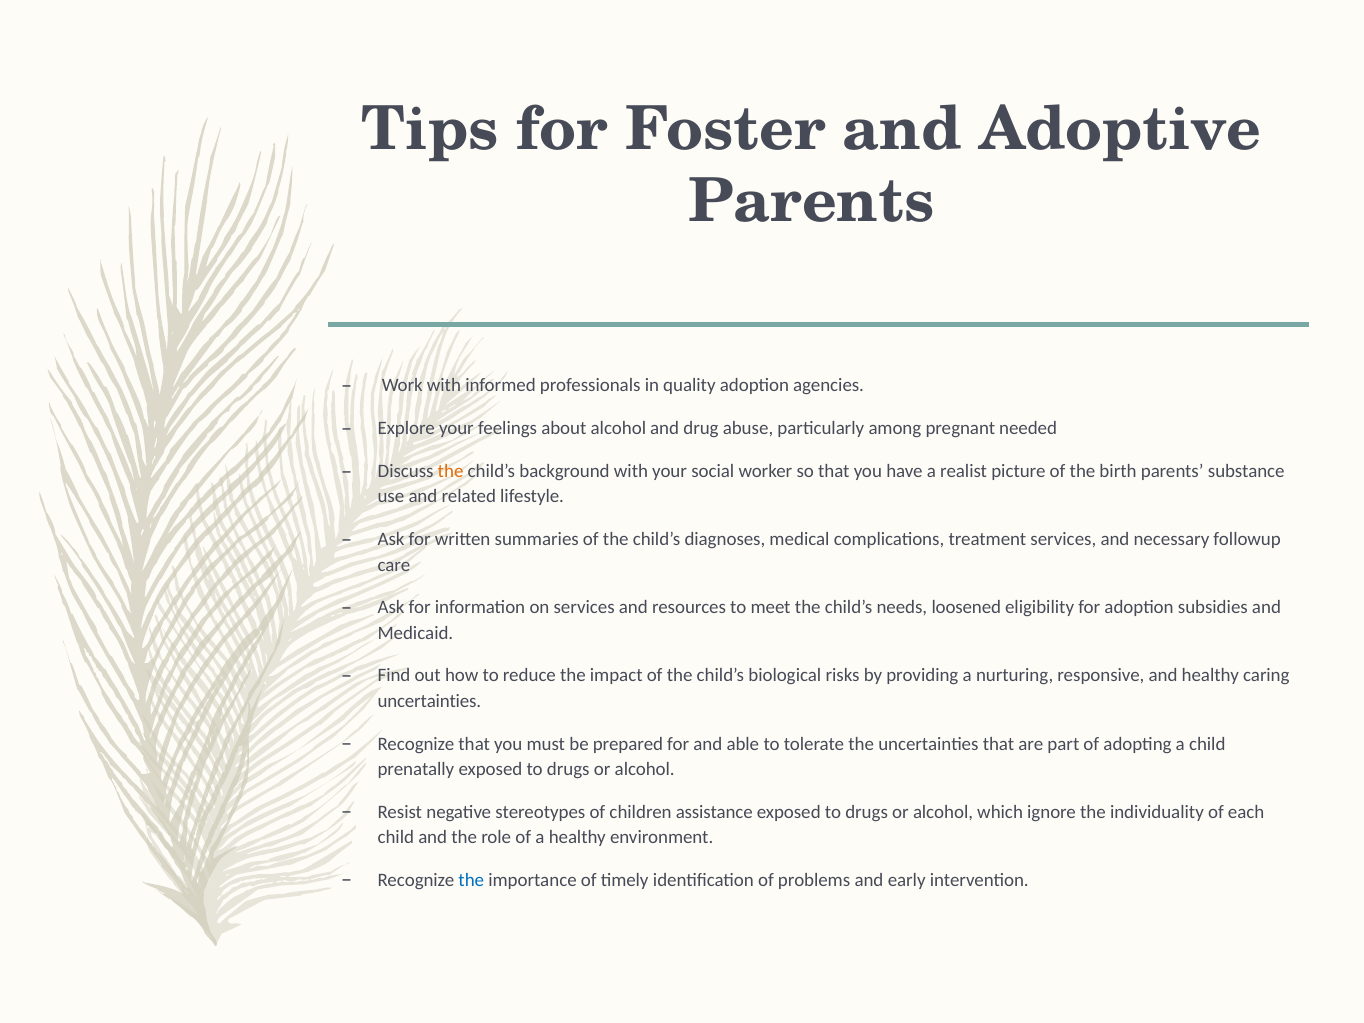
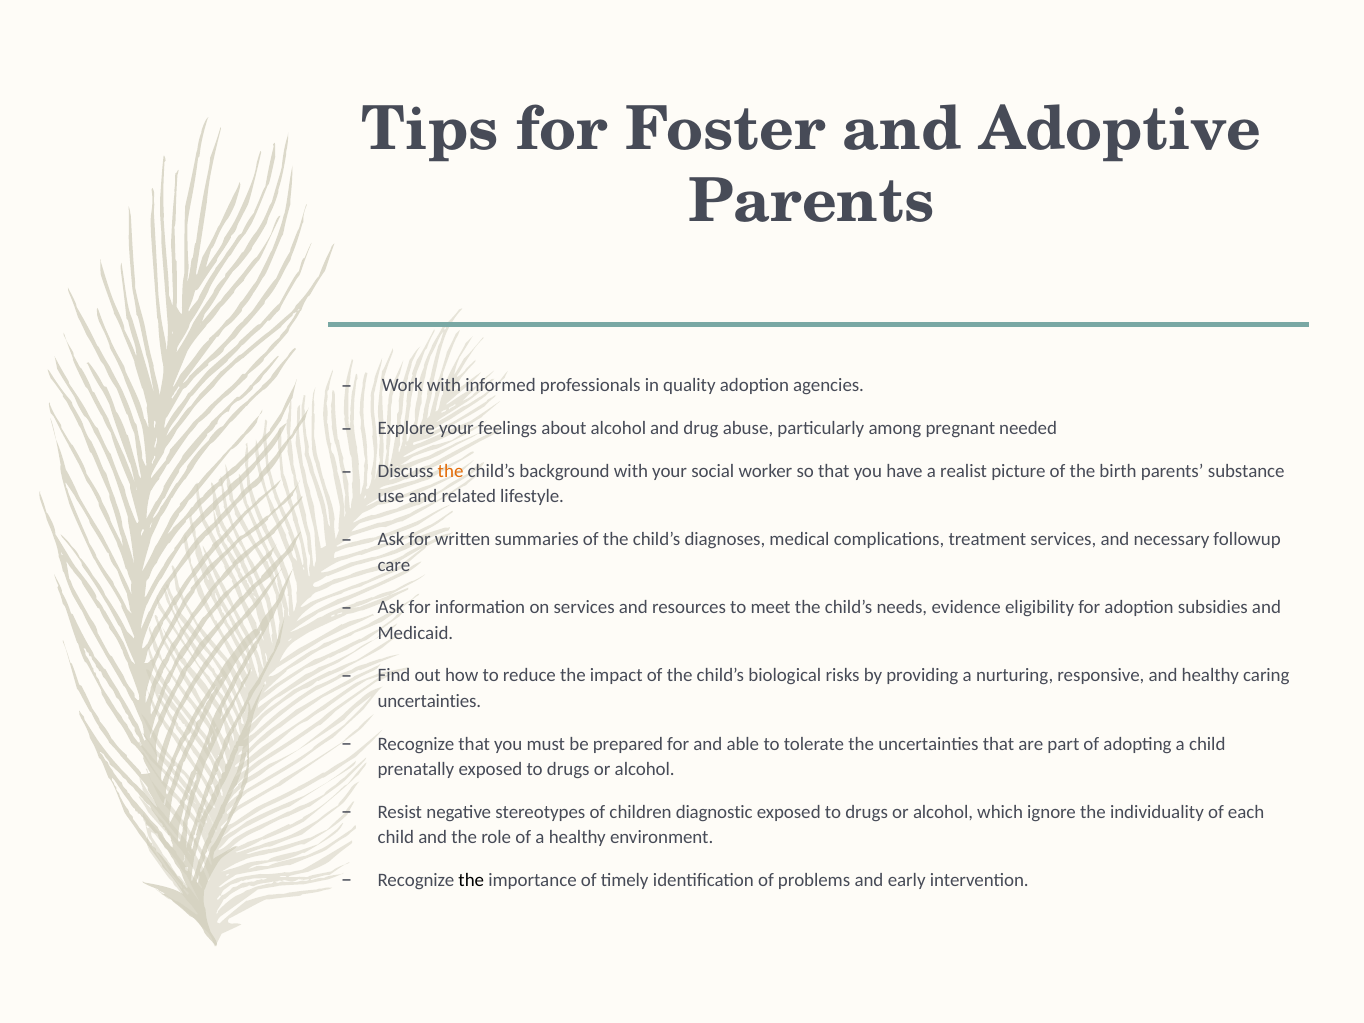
loosened: loosened -> evidence
assistance: assistance -> diagnostic
the at (471, 880) colour: blue -> black
